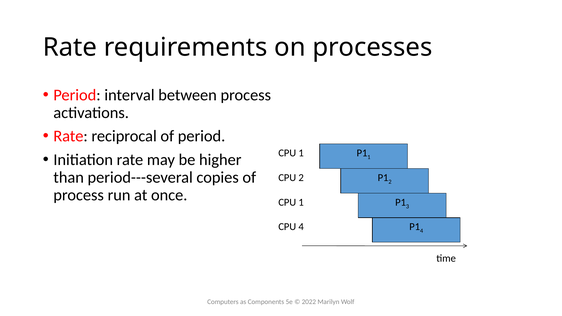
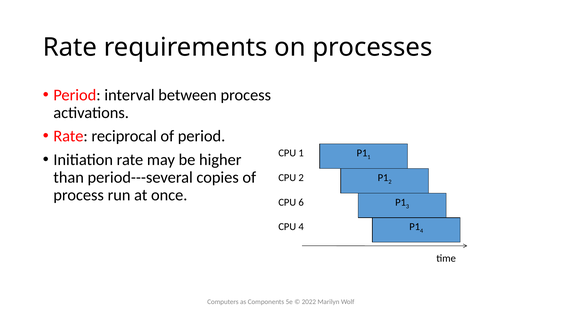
1 at (301, 202): 1 -> 6
